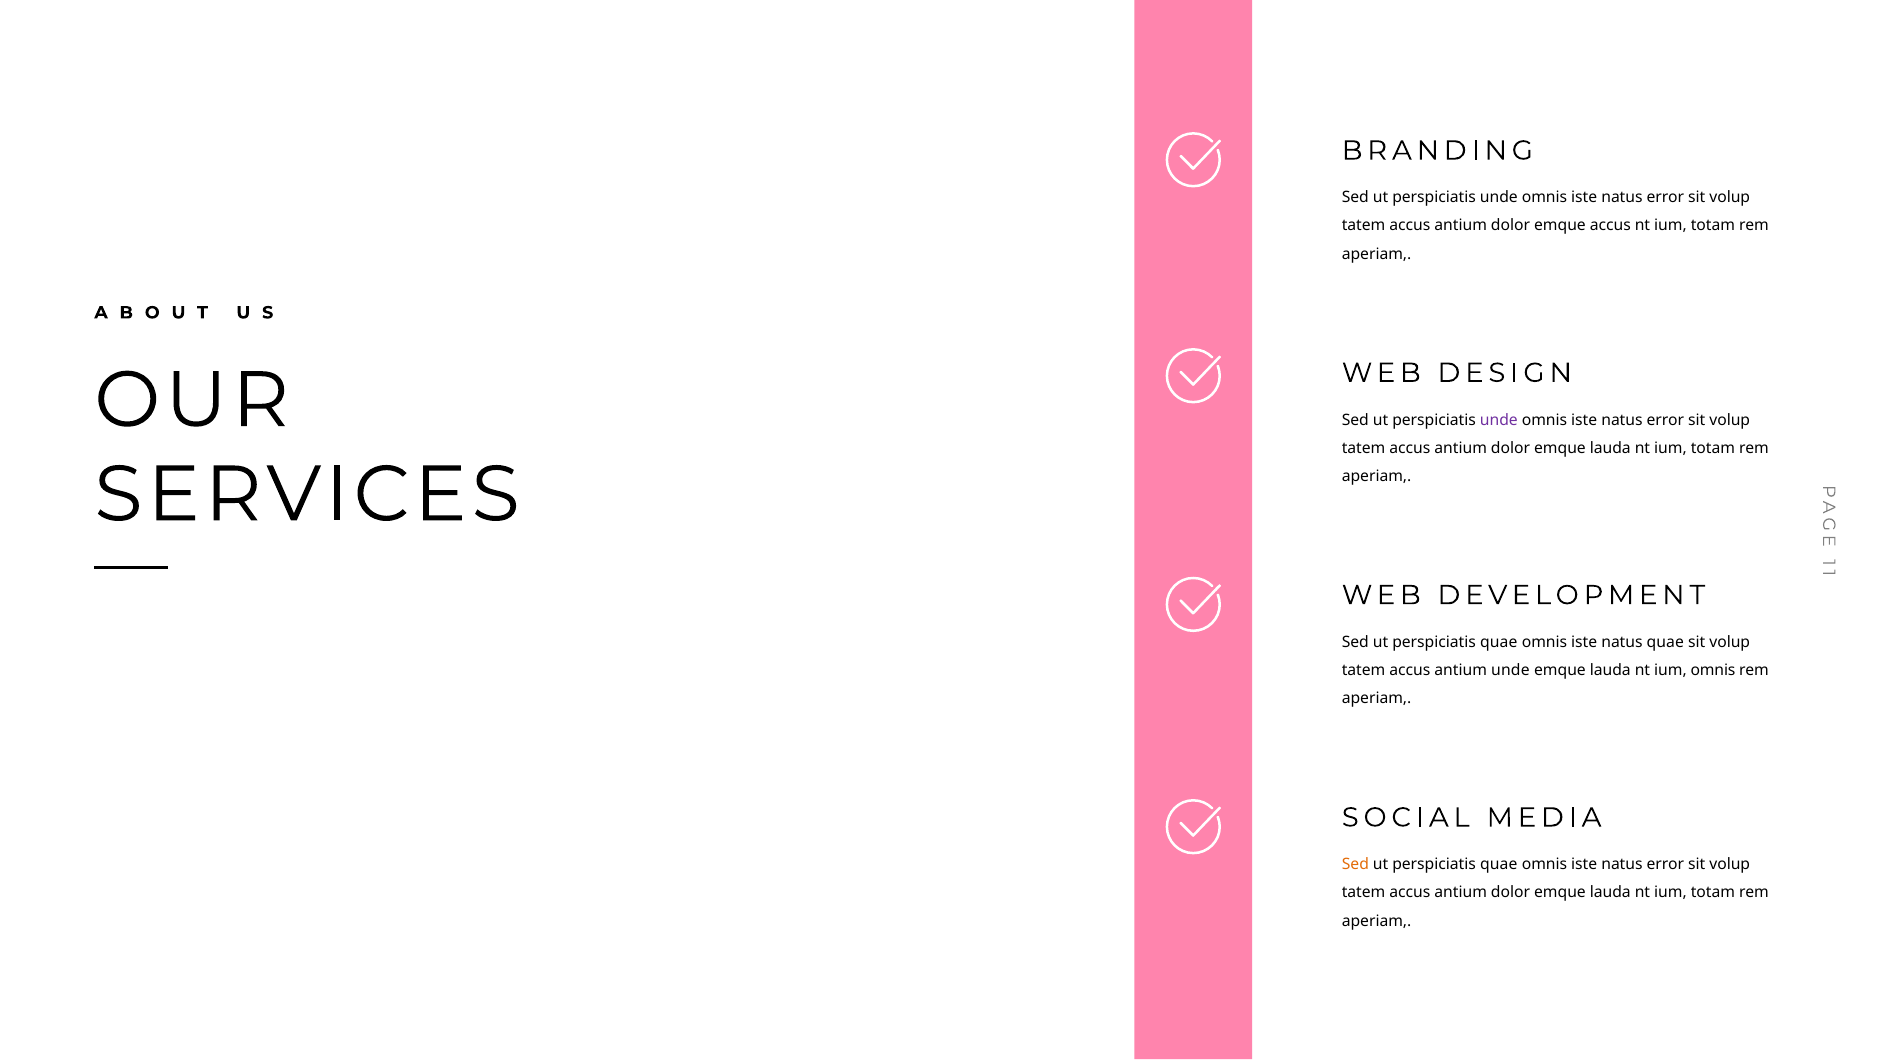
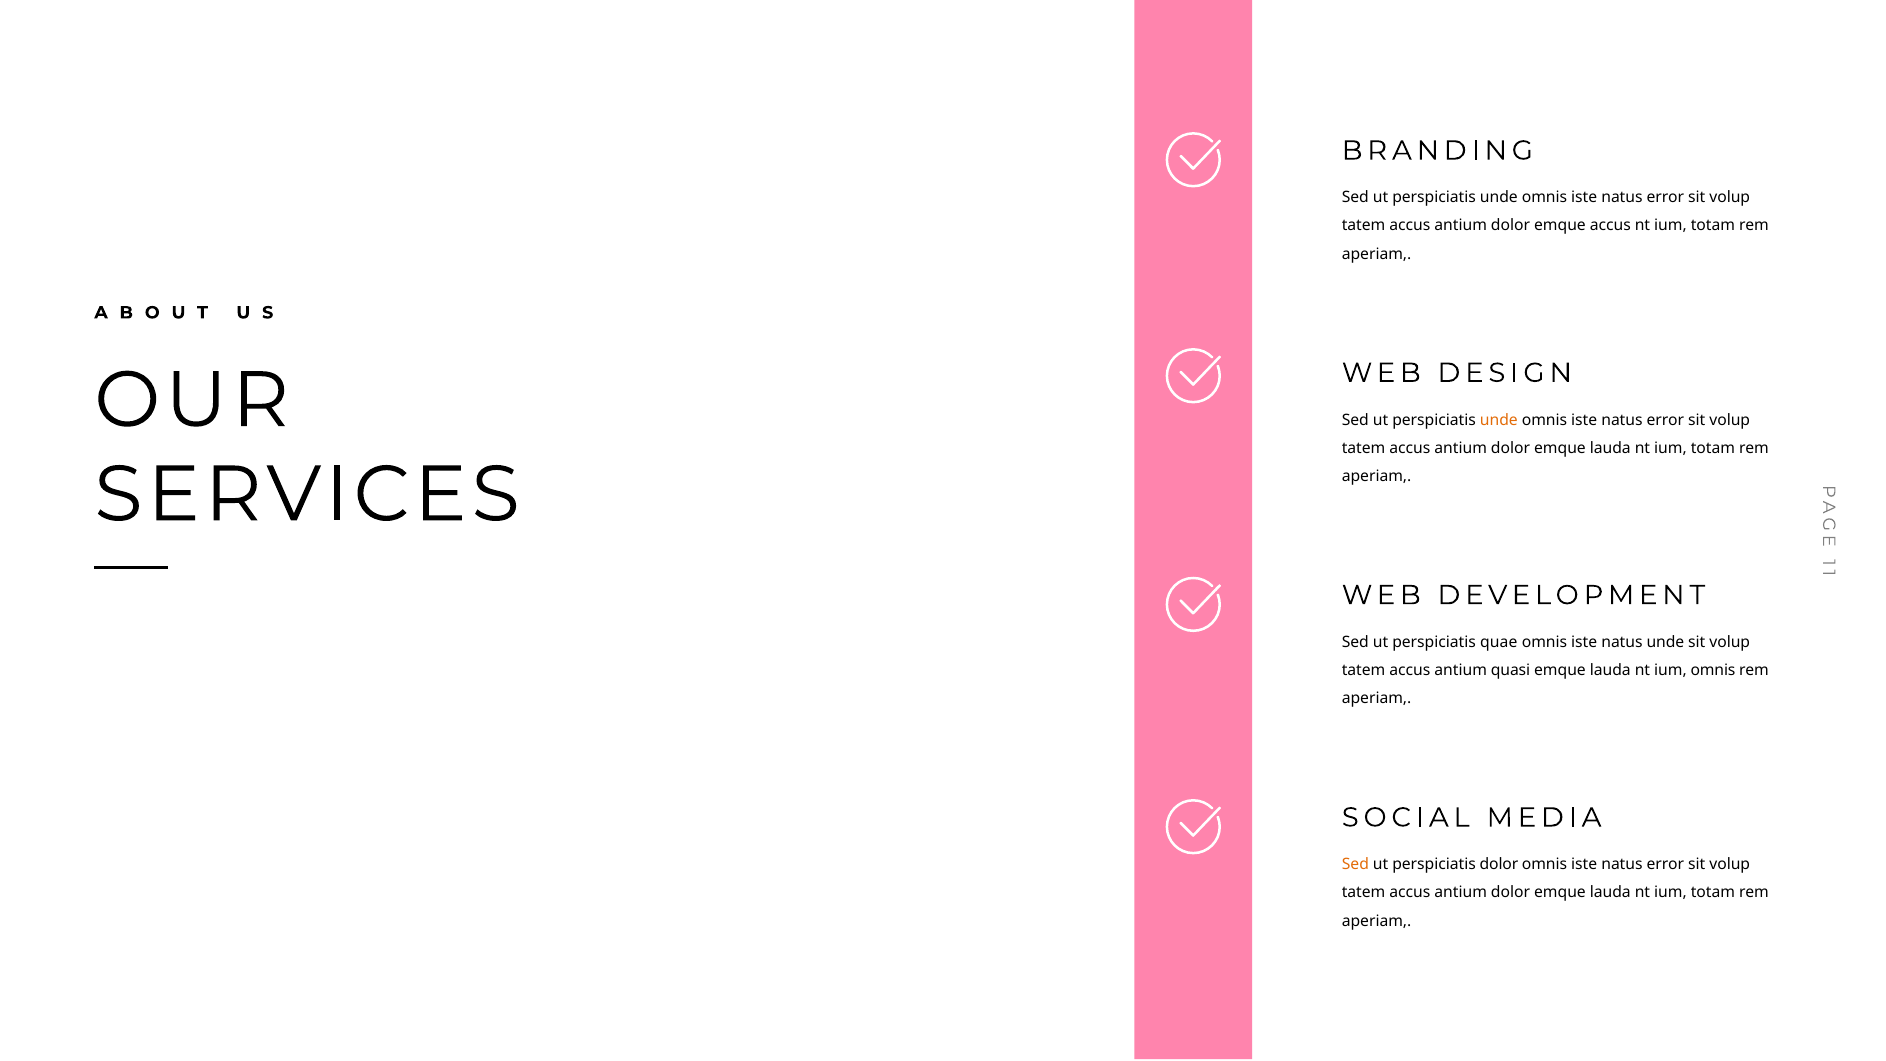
unde at (1499, 420) colour: purple -> orange
natus quae: quae -> unde
antium unde: unde -> quasi
quae at (1499, 864): quae -> dolor
